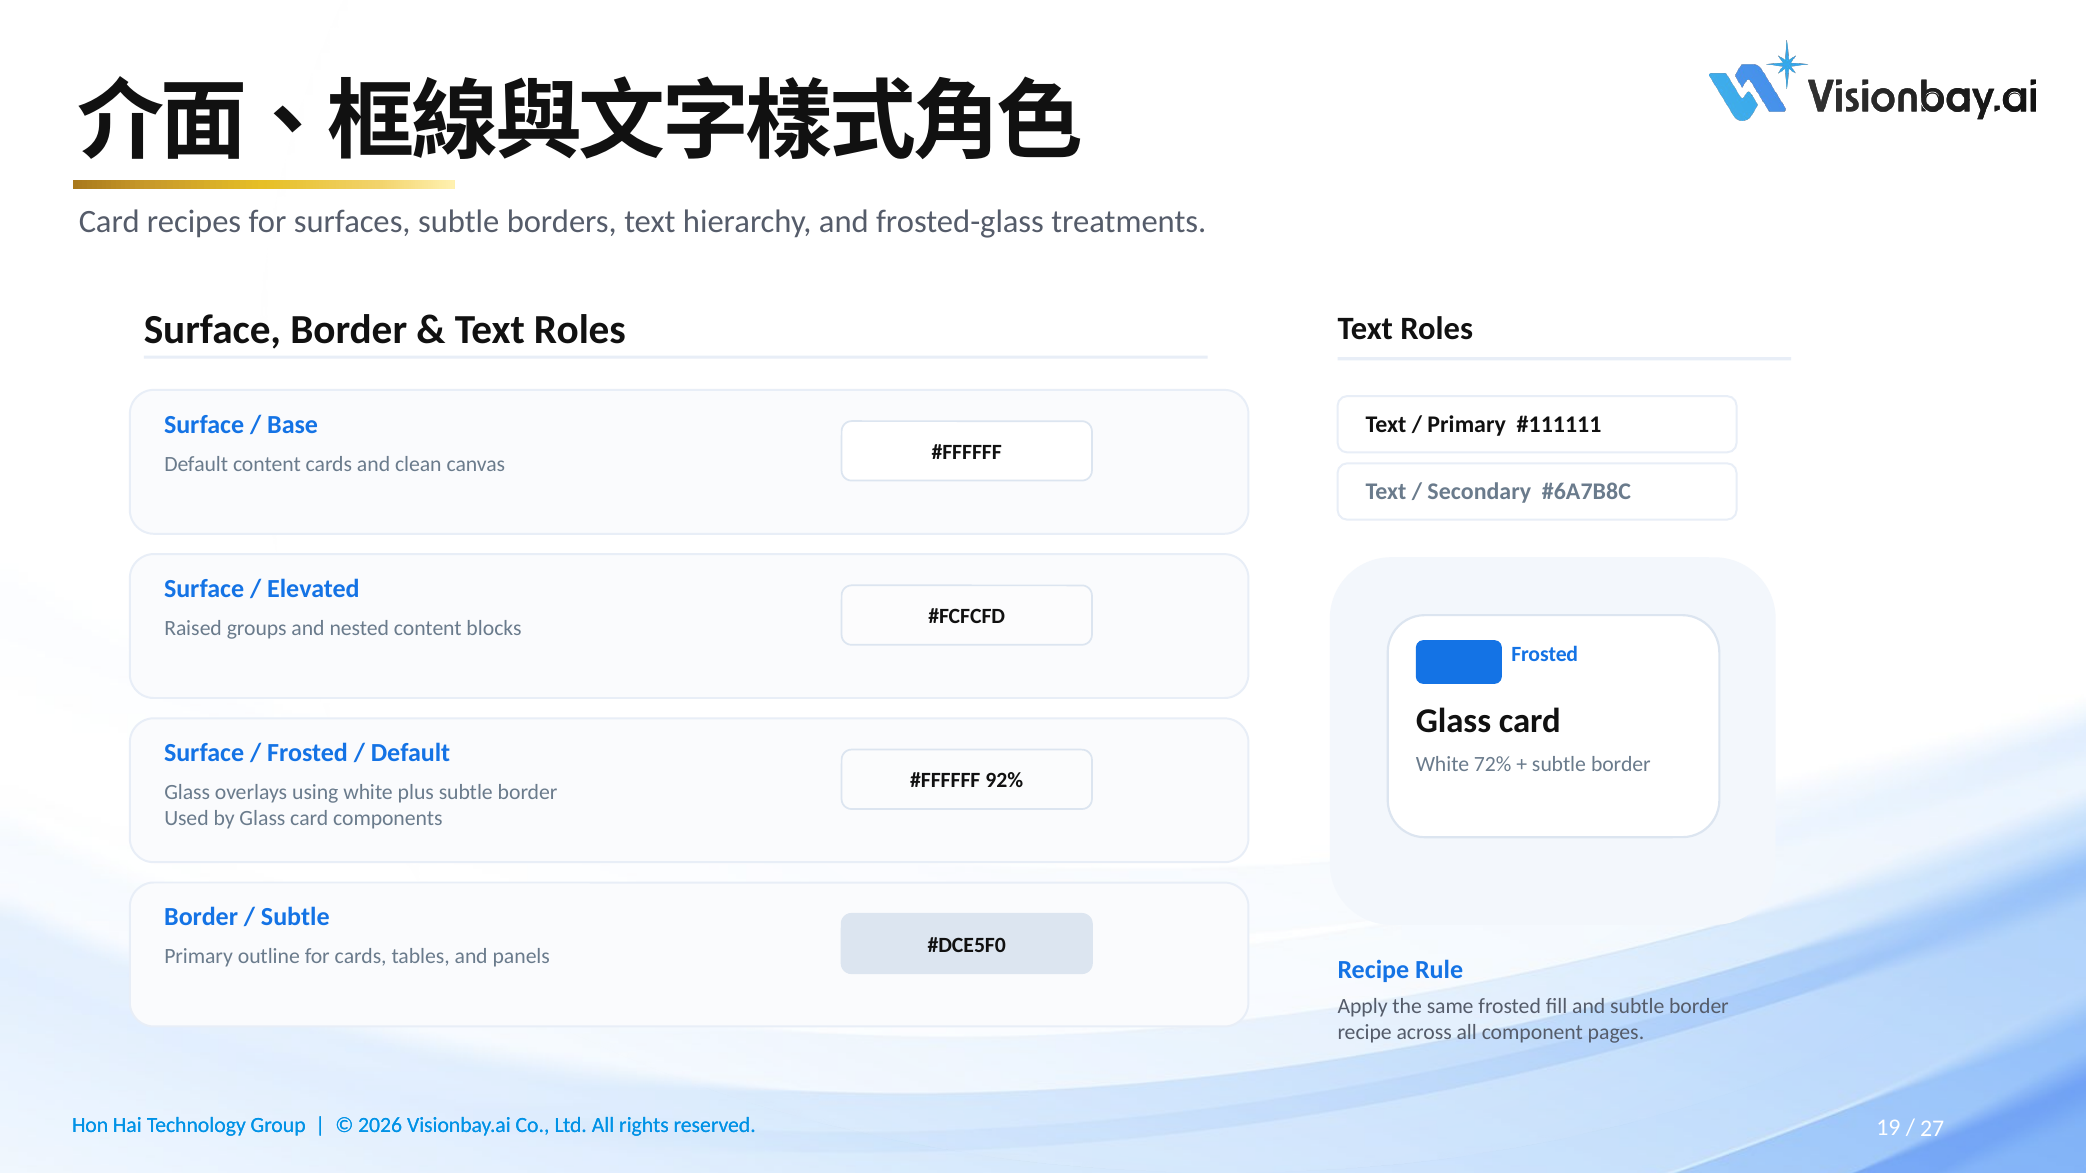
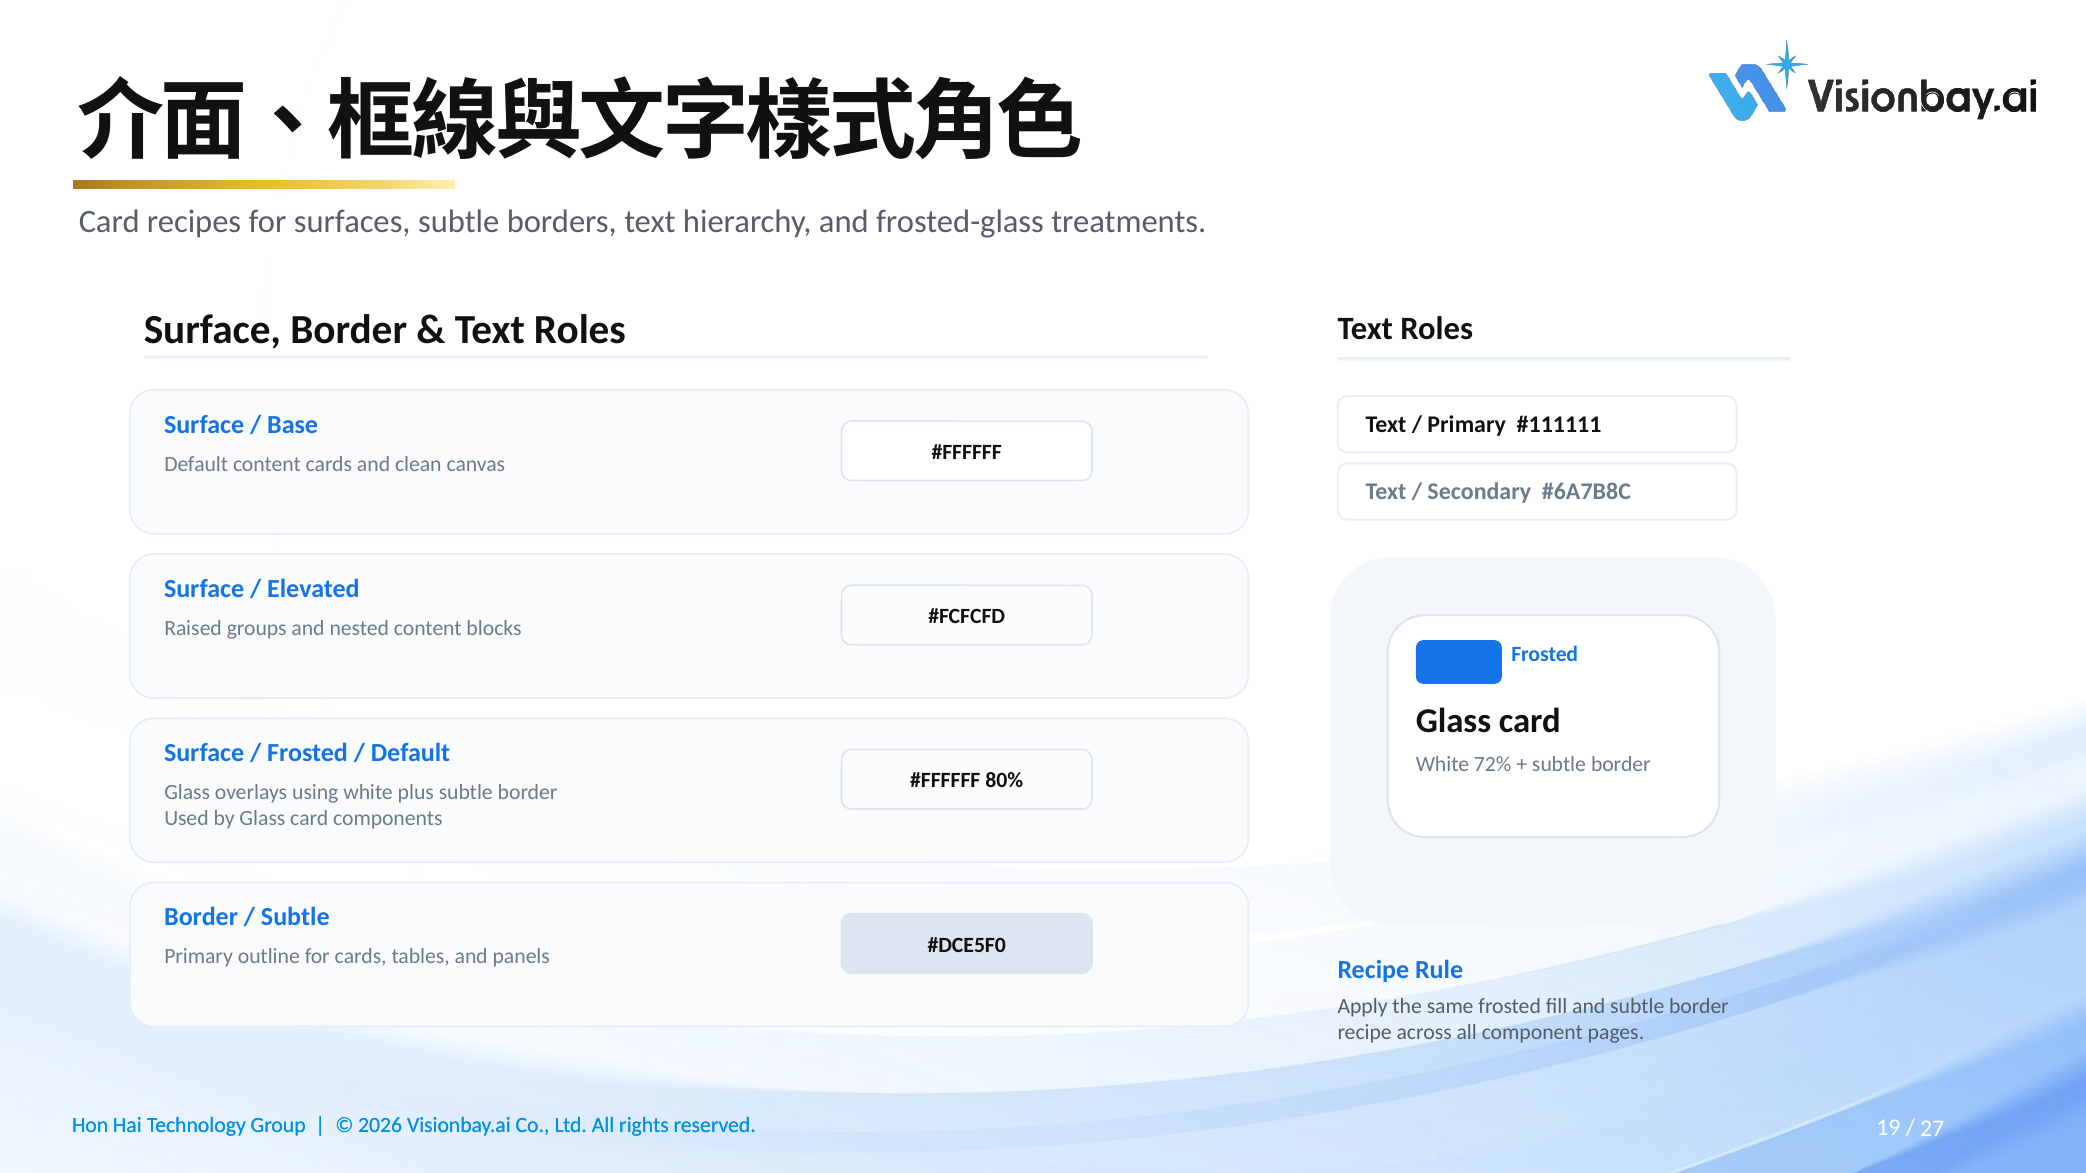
92%: 92% -> 80%
